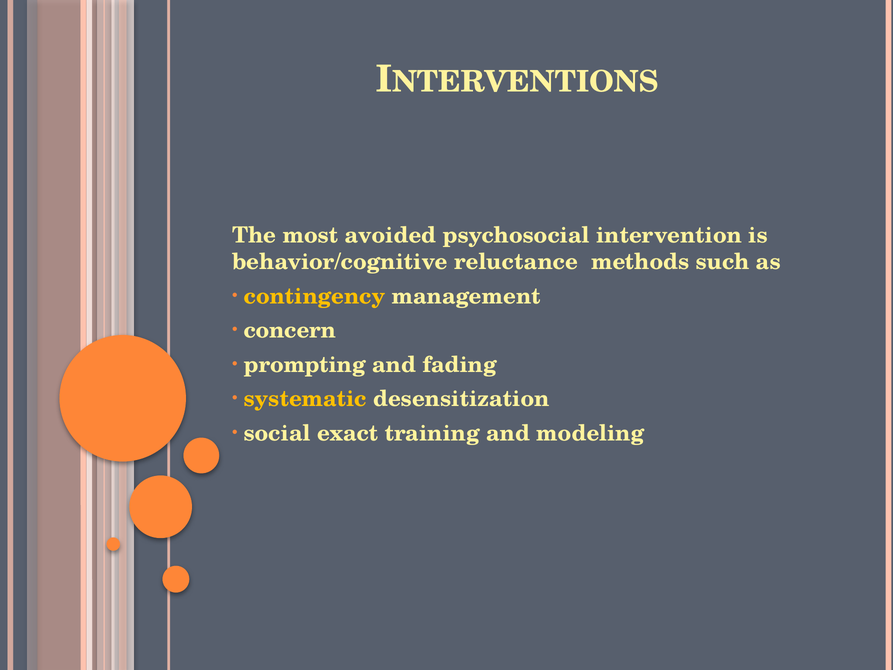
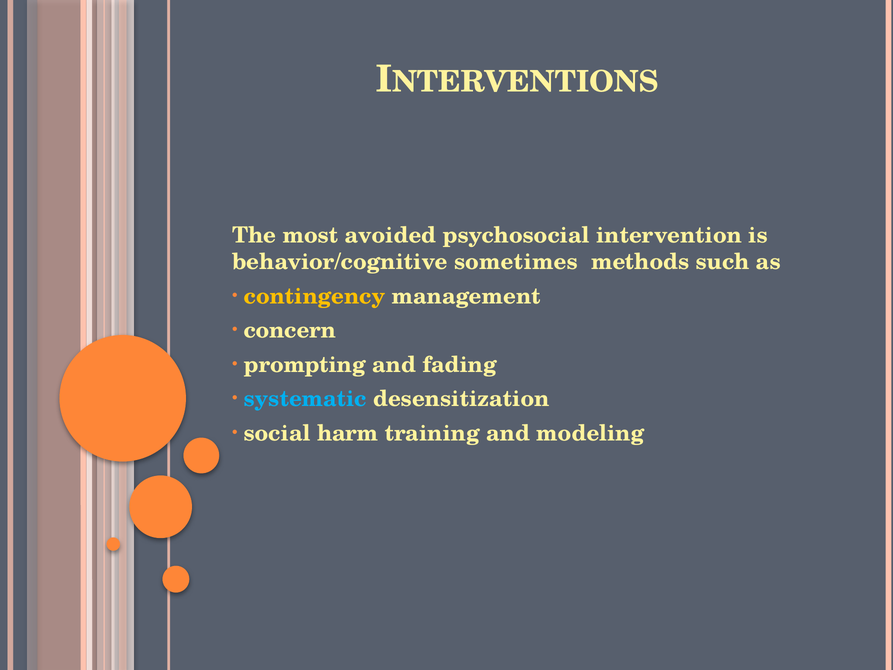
reluctance: reluctance -> sometimes
systematic colour: yellow -> light blue
exact: exact -> harm
